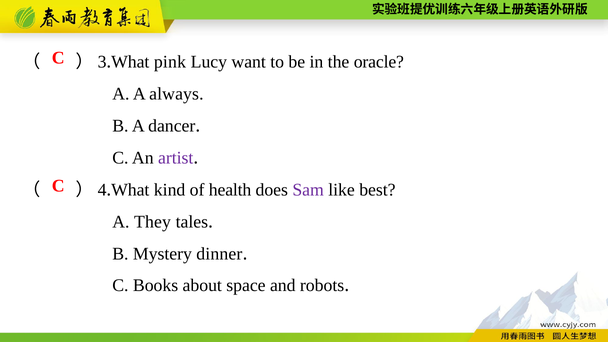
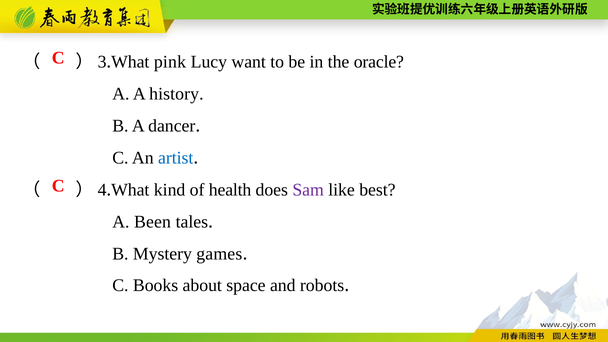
always: always -> history
artist colour: purple -> blue
They: They -> Been
dinner: dinner -> games
